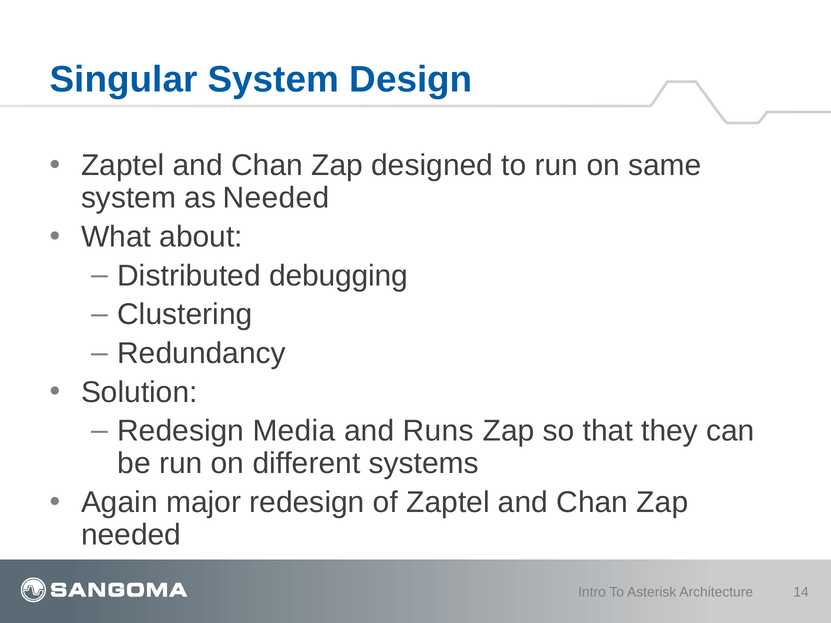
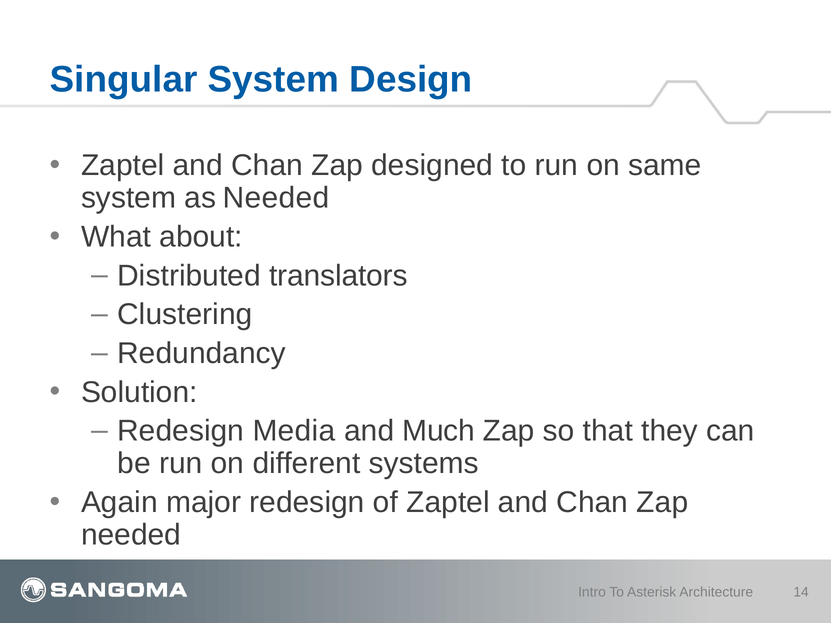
debugging: debugging -> translators
Runs: Runs -> Much
